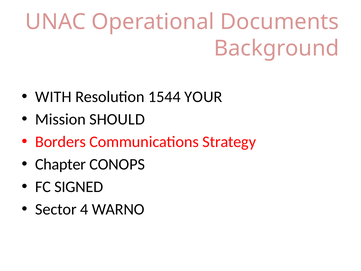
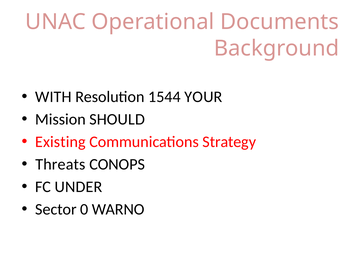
Borders: Borders -> Existing
Chapter: Chapter -> Threats
SIGNED: SIGNED -> UNDER
4: 4 -> 0
